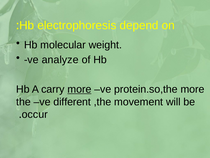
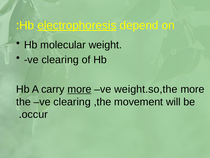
electrophoresis underline: none -> present
analyze at (60, 60): analyze -> clearing
protein.so,the: protein.so,the -> weight.so,the
the ve different: different -> clearing
